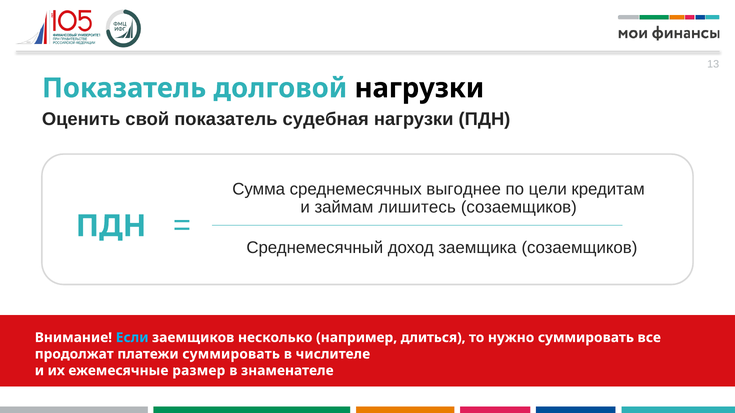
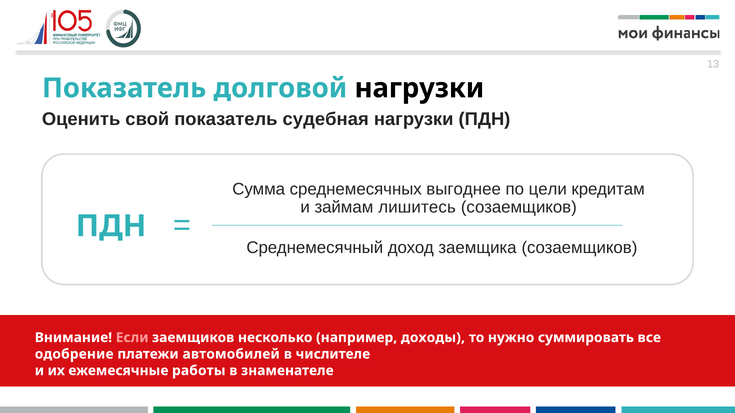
Если colour: light blue -> pink
длиться: длиться -> доходы
продолжат: продолжат -> одобрение
платежи суммировать: суммировать -> автомобилей
размер: размер -> работы
